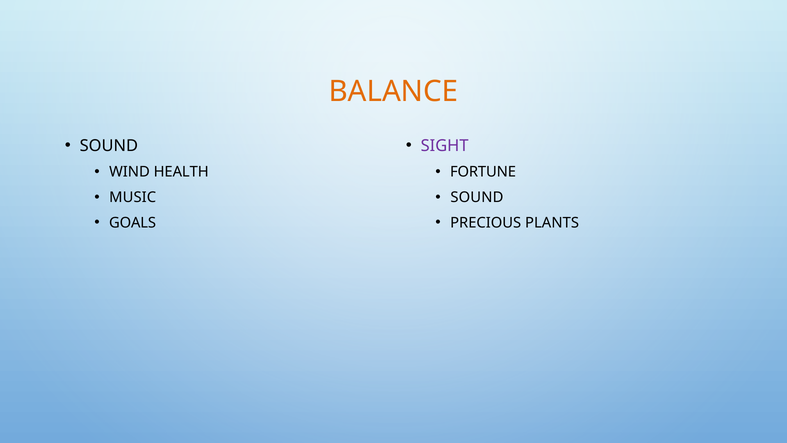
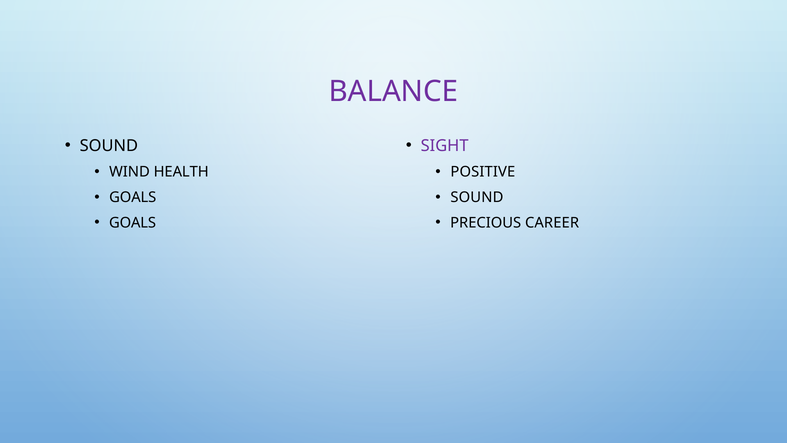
BALANCE colour: orange -> purple
FORTUNE: FORTUNE -> POSITIVE
MUSIC at (133, 197): MUSIC -> GOALS
PLANTS: PLANTS -> CAREER
